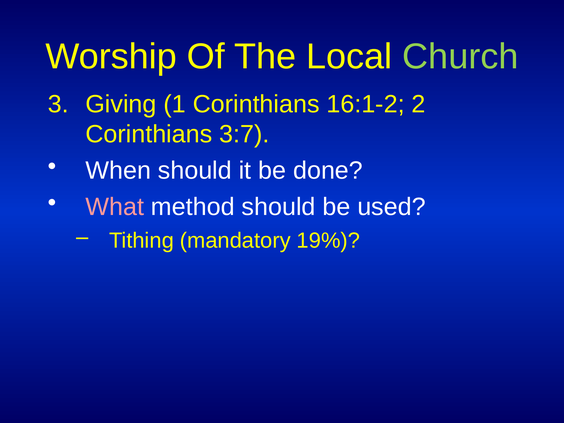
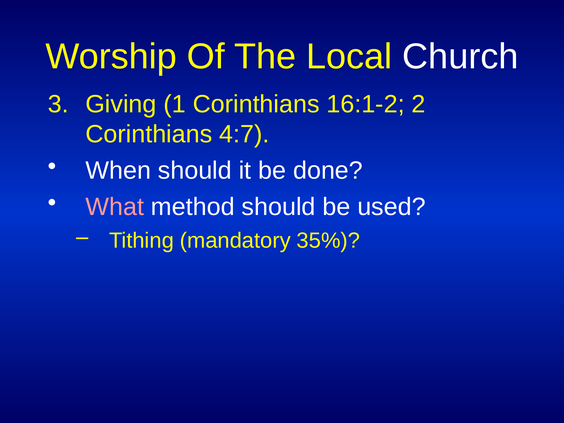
Church colour: light green -> white
3:7: 3:7 -> 4:7
19%: 19% -> 35%
